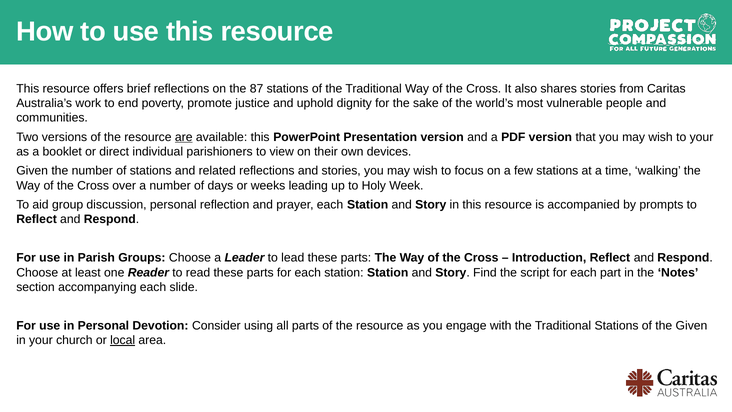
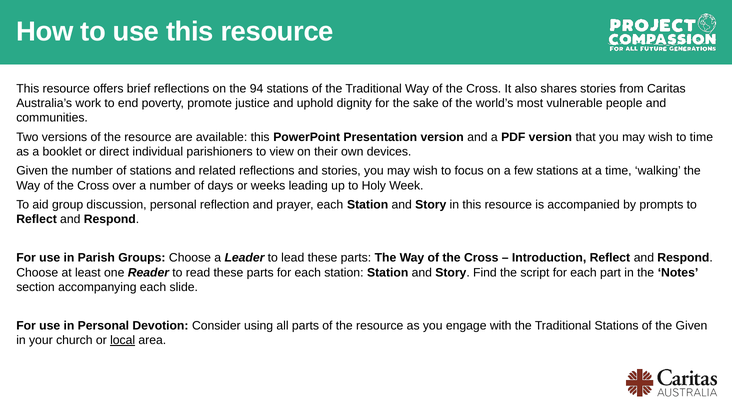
87: 87 -> 94
are underline: present -> none
to your: your -> time
